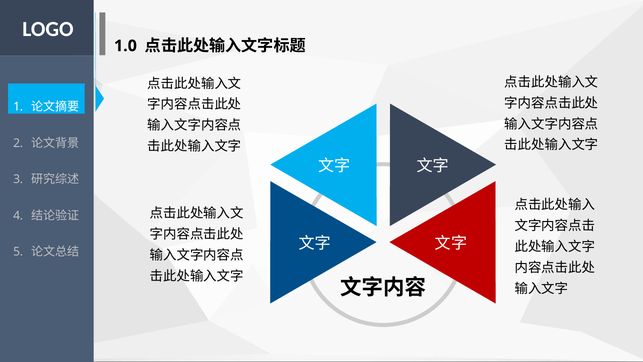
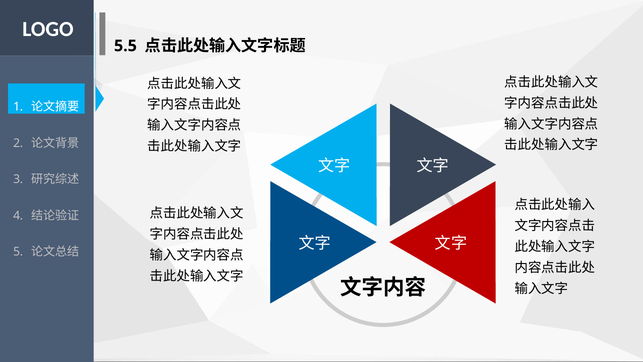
1.0: 1.0 -> 5.5
